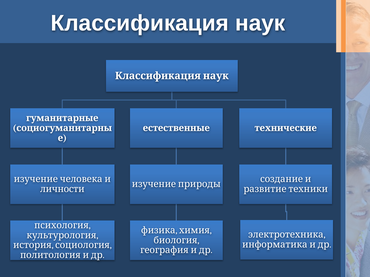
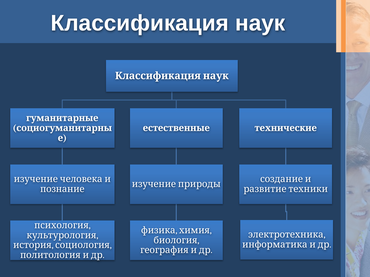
личности: личности -> познание
